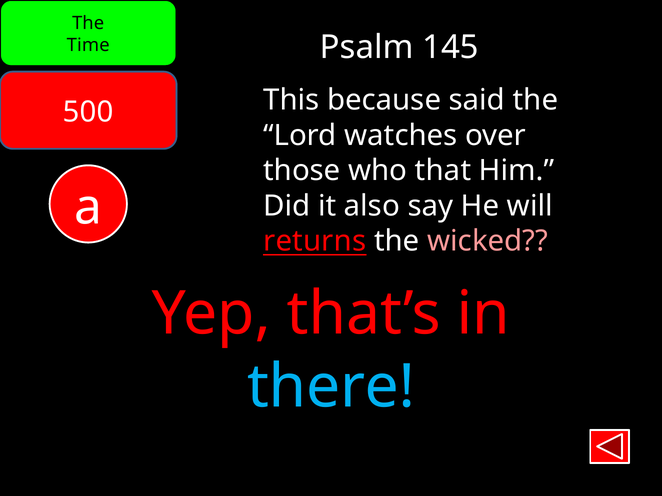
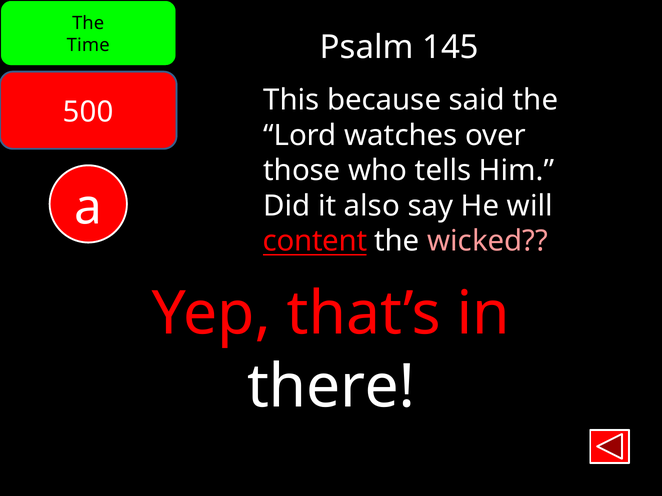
that: that -> tells
returns: returns -> content
there colour: light blue -> white
